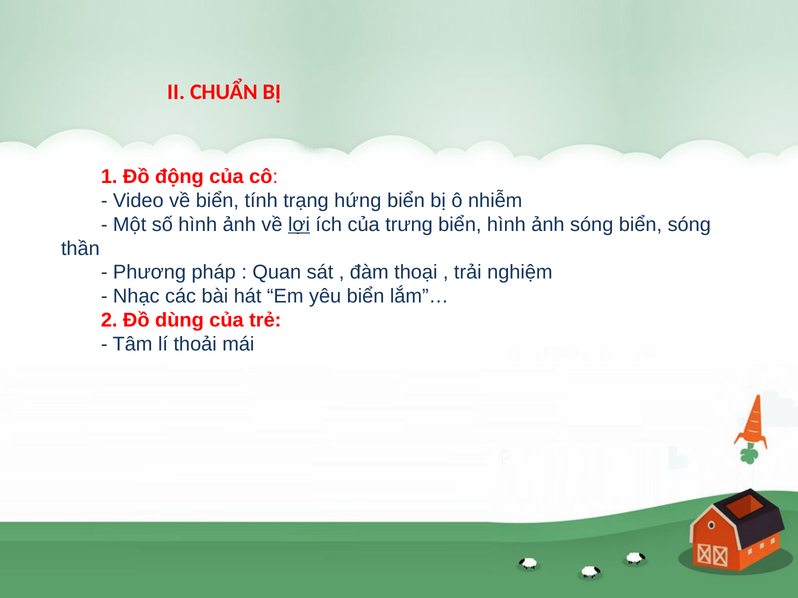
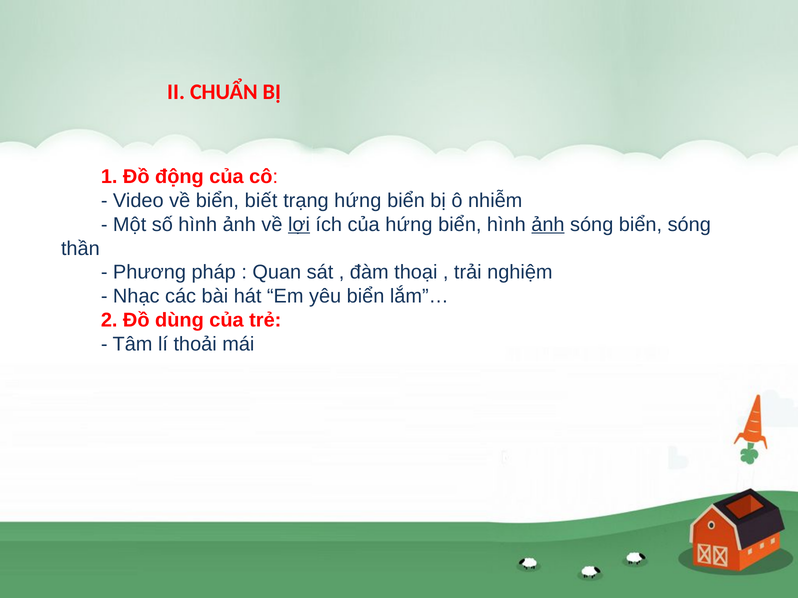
tính: tính -> biết
của trưng: trưng -> hứng
ảnh at (548, 225) underline: none -> present
